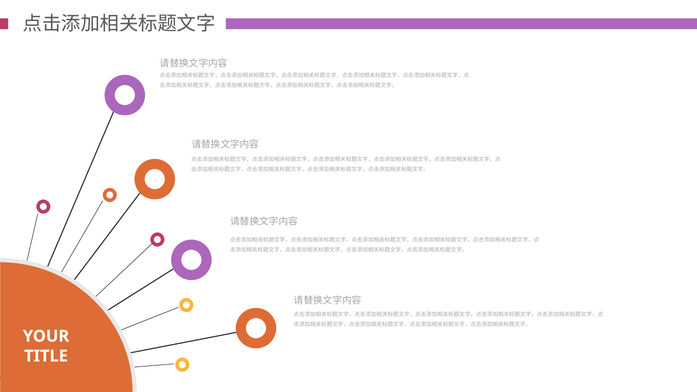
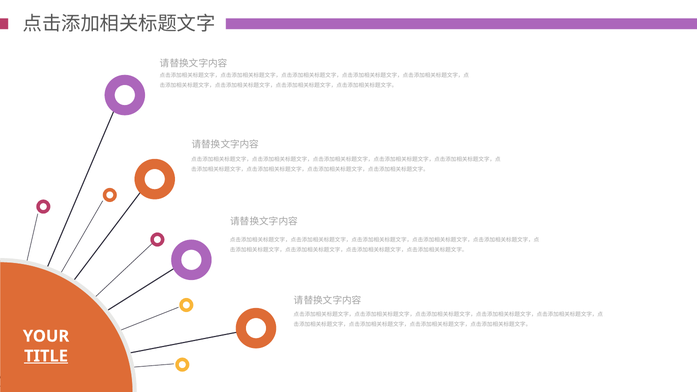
TITLE underline: none -> present
